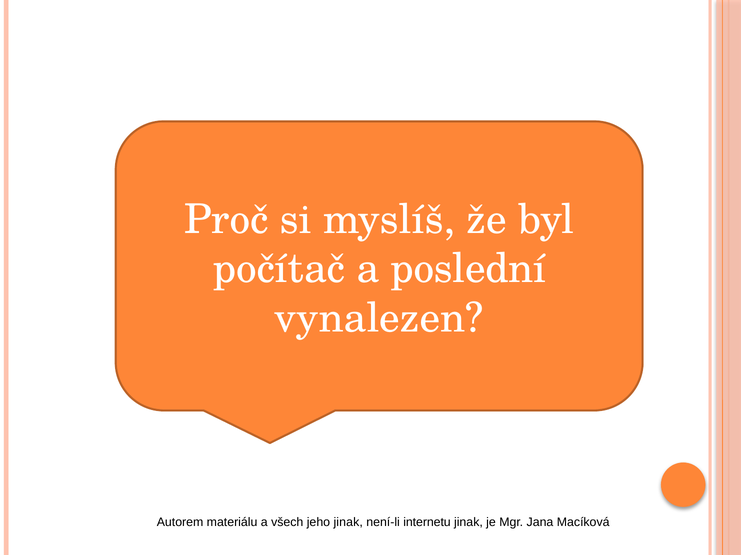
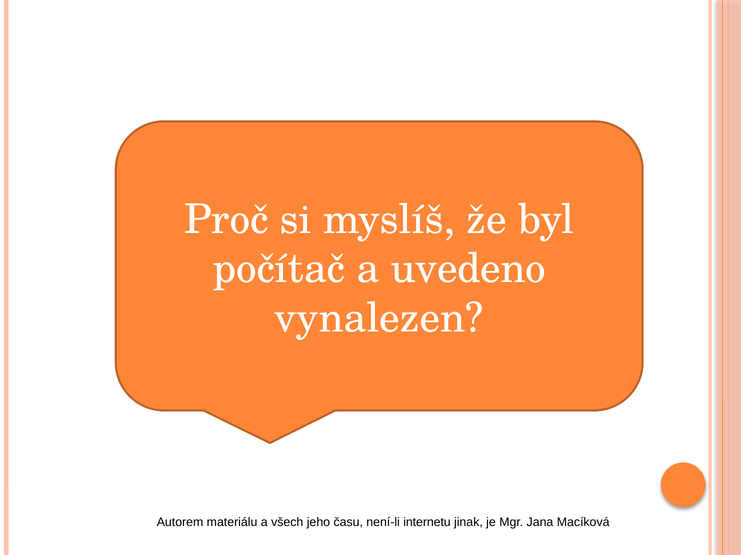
poslední: poslední -> uvedeno
jeho jinak: jinak -> času
